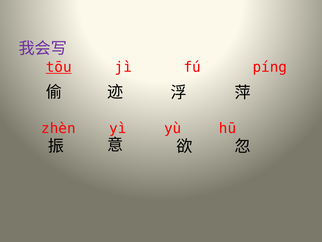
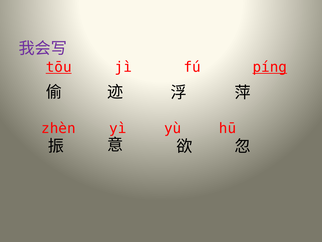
píng underline: none -> present
